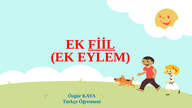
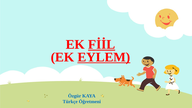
EYLEM underline: none -> present
